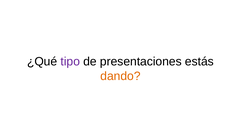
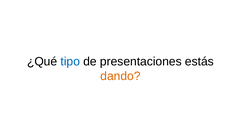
tipo colour: purple -> blue
